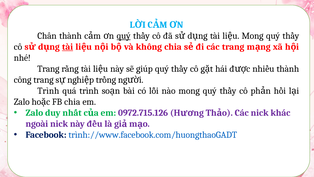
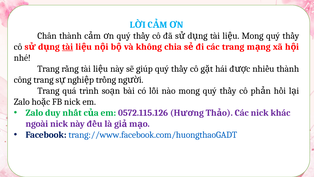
quý at (124, 36) underline: present -> none
Trình at (48, 91): Trình -> Trang
FB chia: chia -> nick
0972.715.126: 0972.715.126 -> 0572.115.126
trình://www.facebook.com/huongthaoGADT: trình://www.facebook.com/huongthaoGADT -> trang://www.facebook.com/huongthaoGADT
